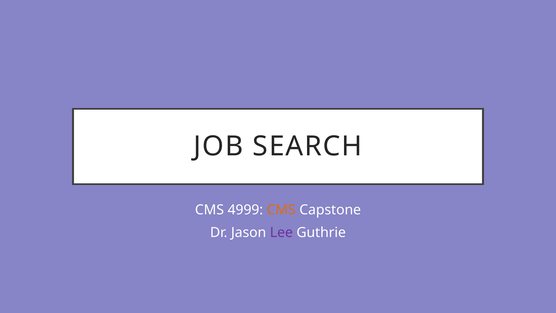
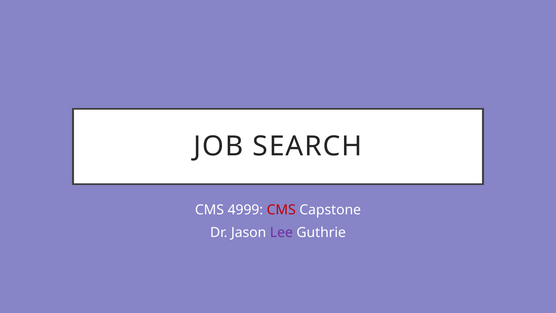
CMS at (281, 210) colour: orange -> red
